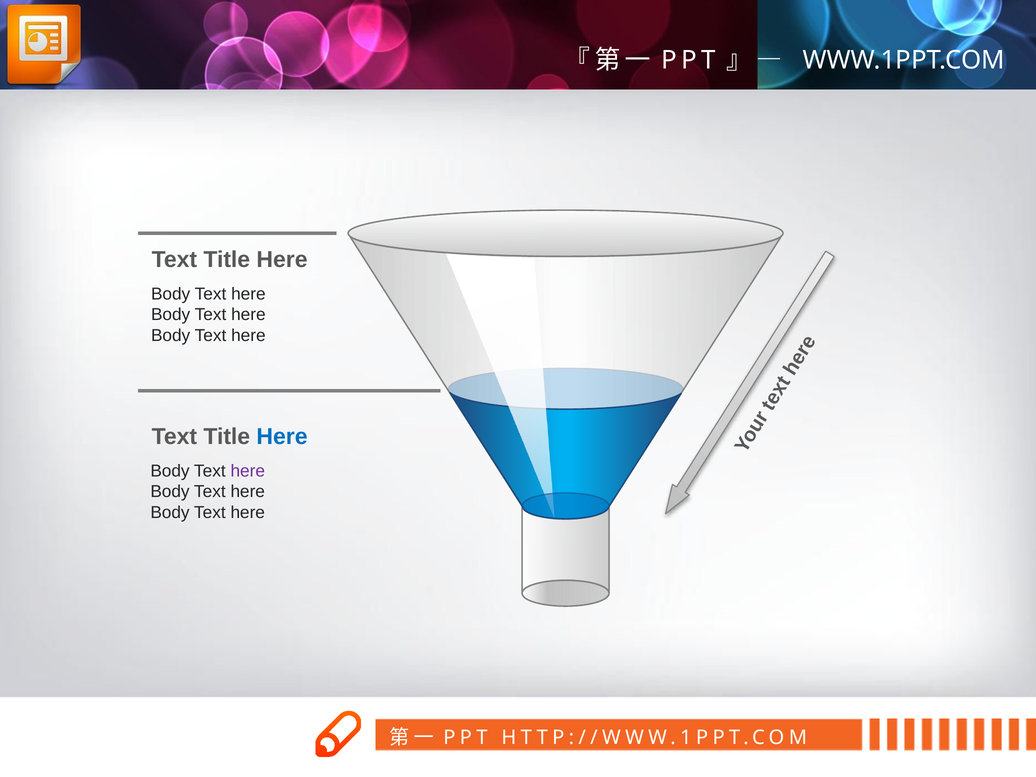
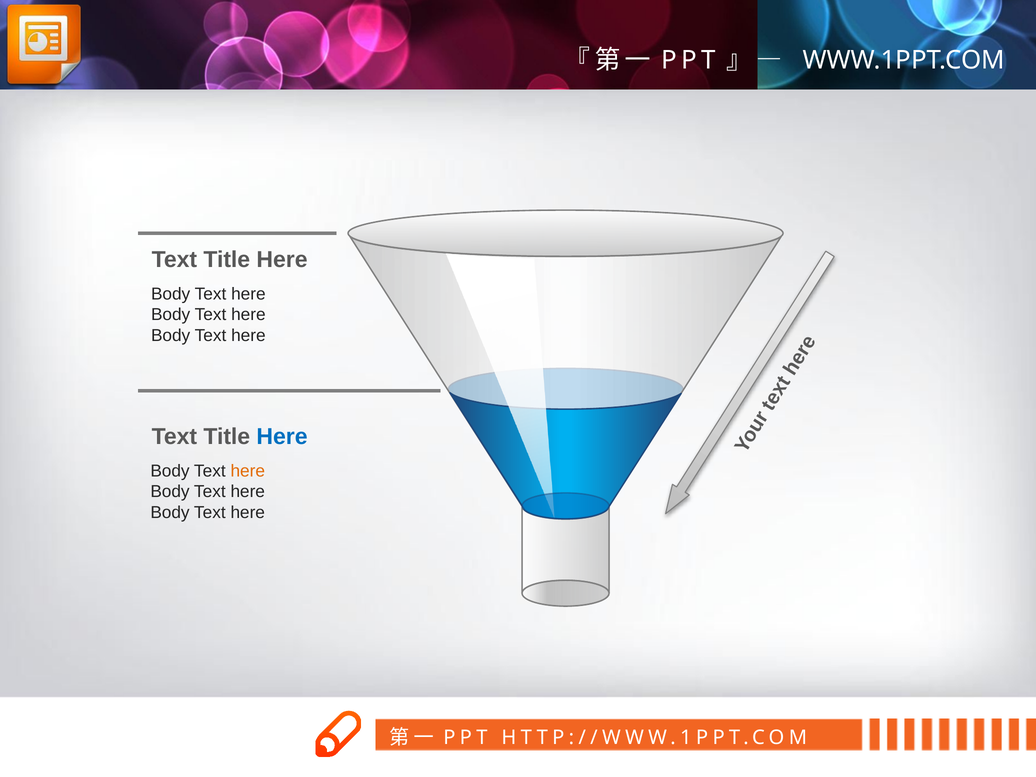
here at (248, 471) colour: purple -> orange
